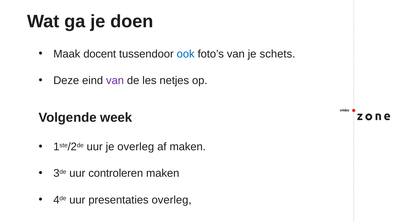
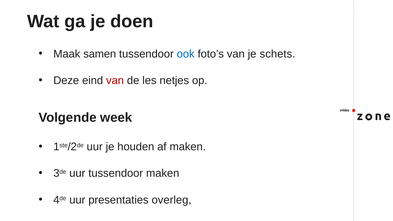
docent: docent -> samen
van at (115, 80) colour: purple -> red
je overleg: overleg -> houden
uur controleren: controleren -> tussendoor
